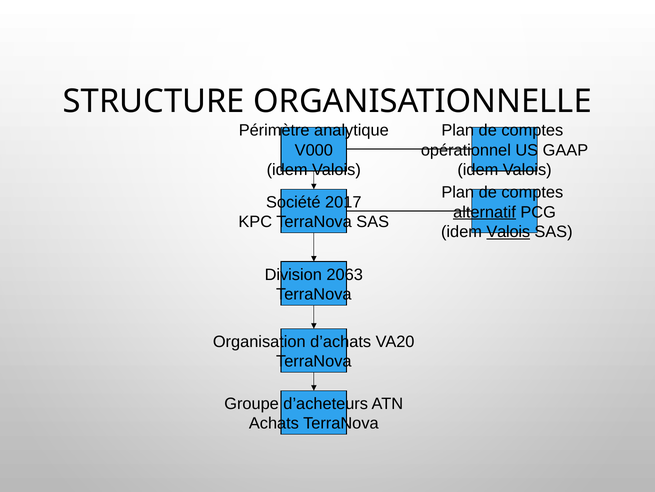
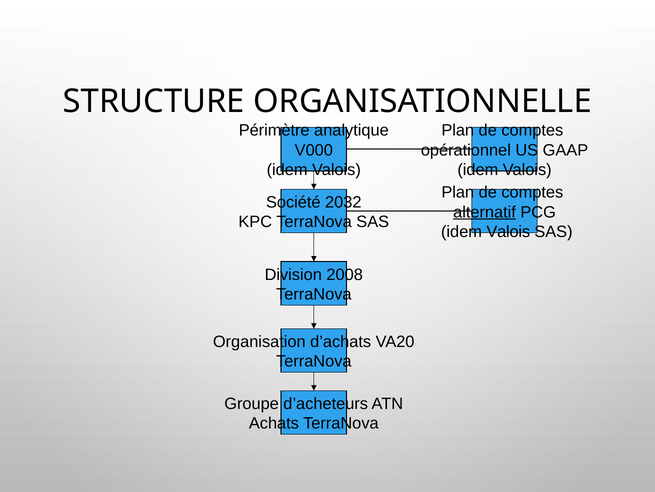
2017: 2017 -> 2032
Valois at (508, 232) underline: present -> none
2063: 2063 -> 2008
